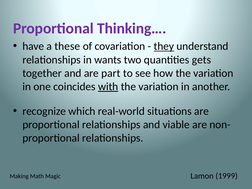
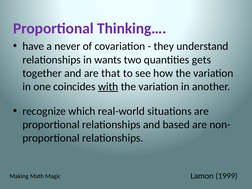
these: these -> never
they underline: present -> none
part: part -> that
viable: viable -> based
